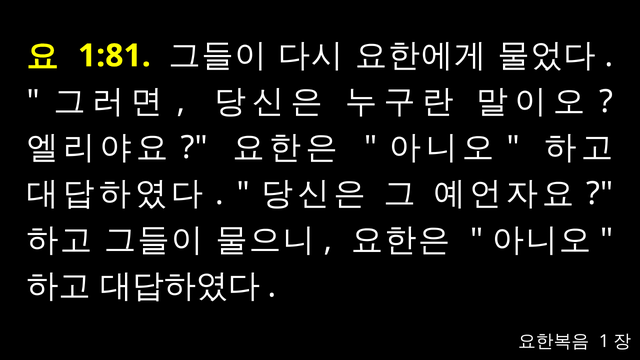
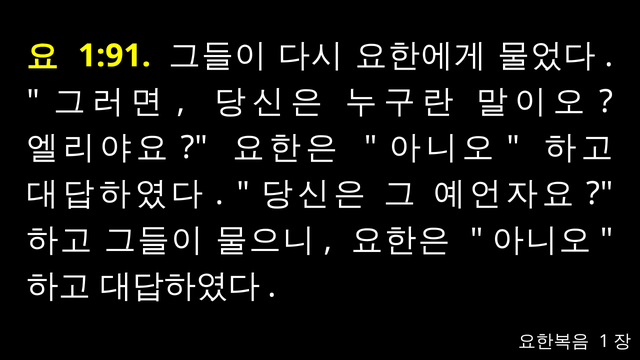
1:81: 1:81 -> 1:91
